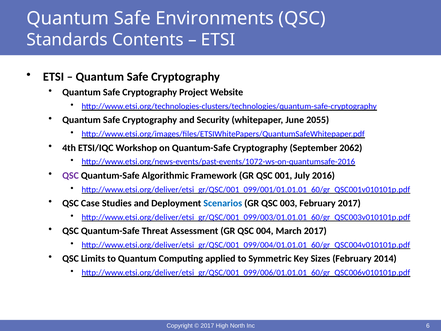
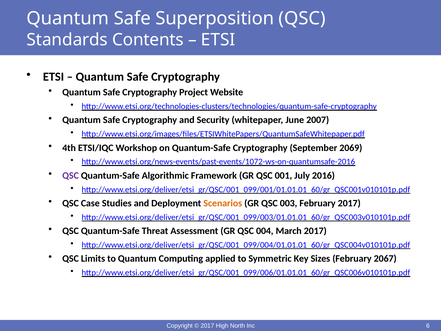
Environments: Environments -> Superposition
2055: 2055 -> 2007
2062: 2062 -> 2069
Scenarios colour: blue -> orange
2014: 2014 -> 2067
